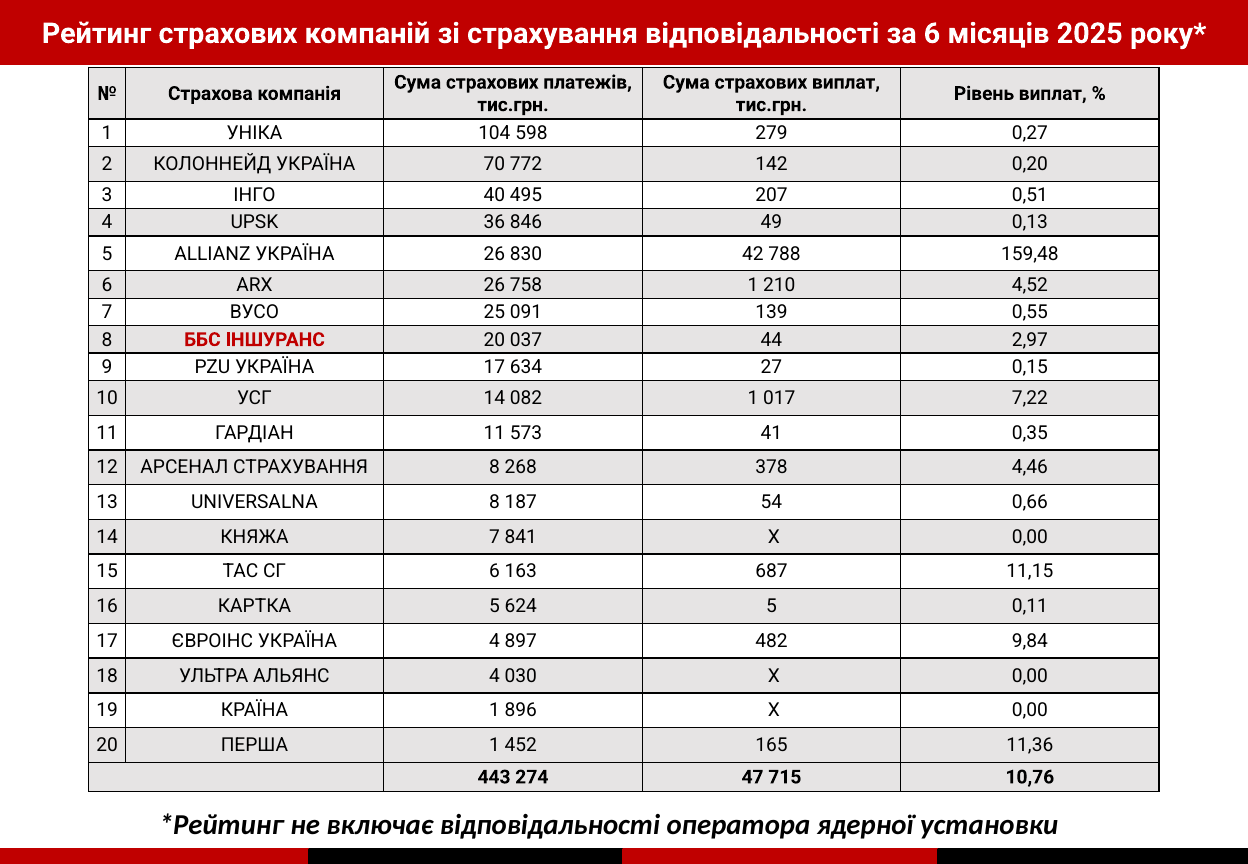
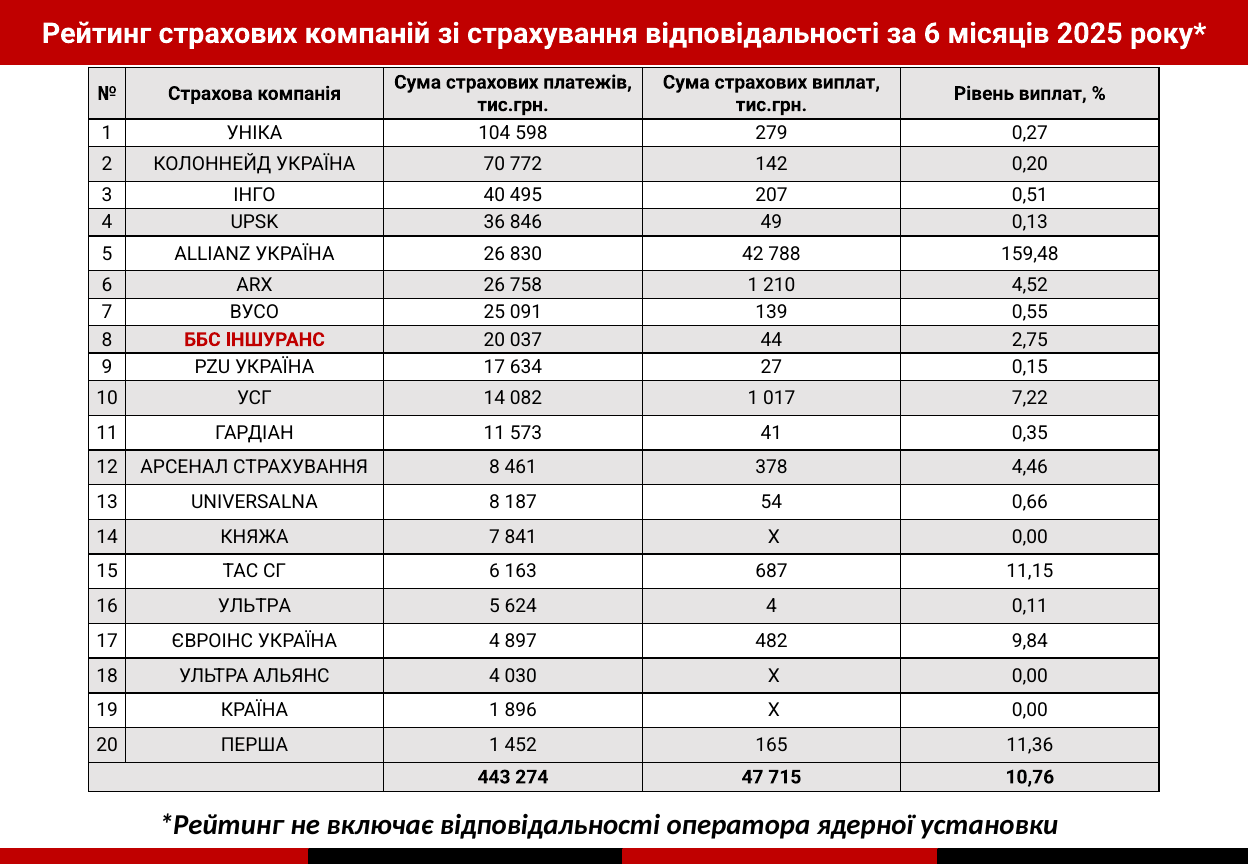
2,97: 2,97 -> 2,75
268: 268 -> 461
16 КАРТКА: КАРТКА -> УЛЬТРА
624 5: 5 -> 4
